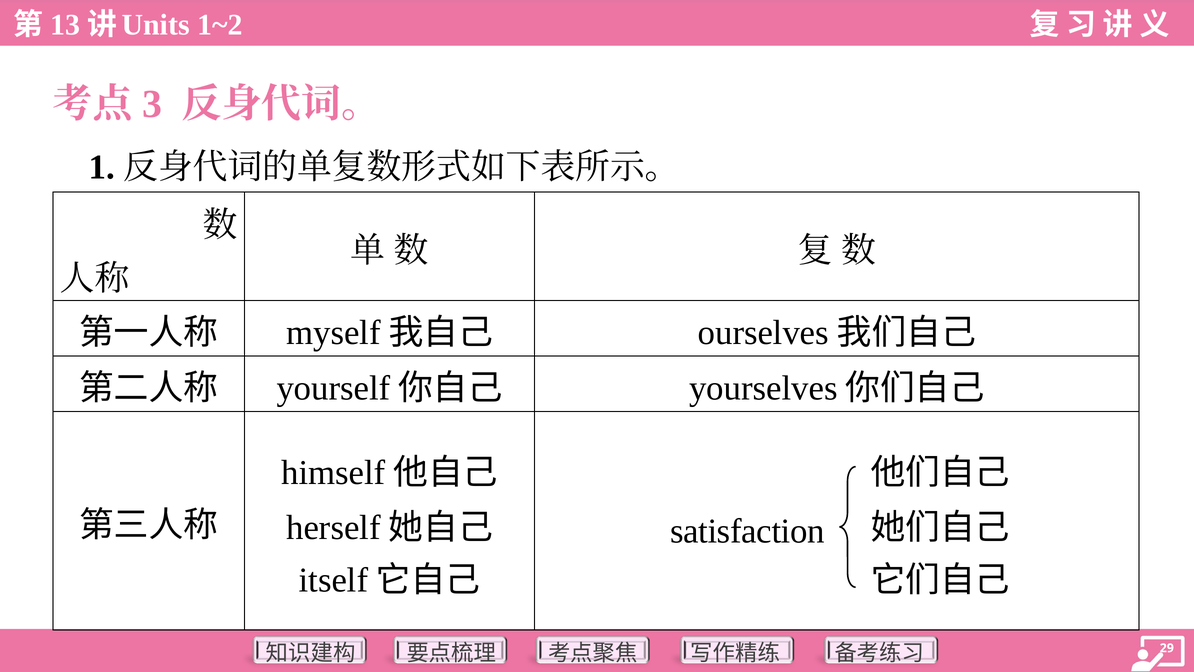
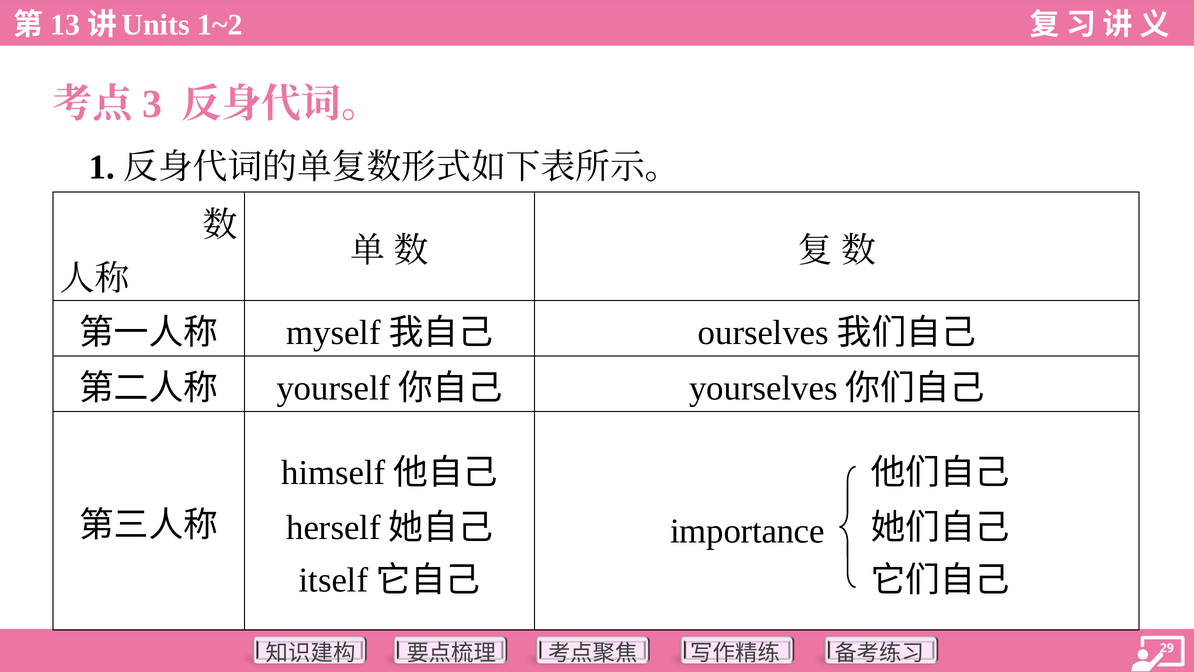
satisfaction: satisfaction -> importance
